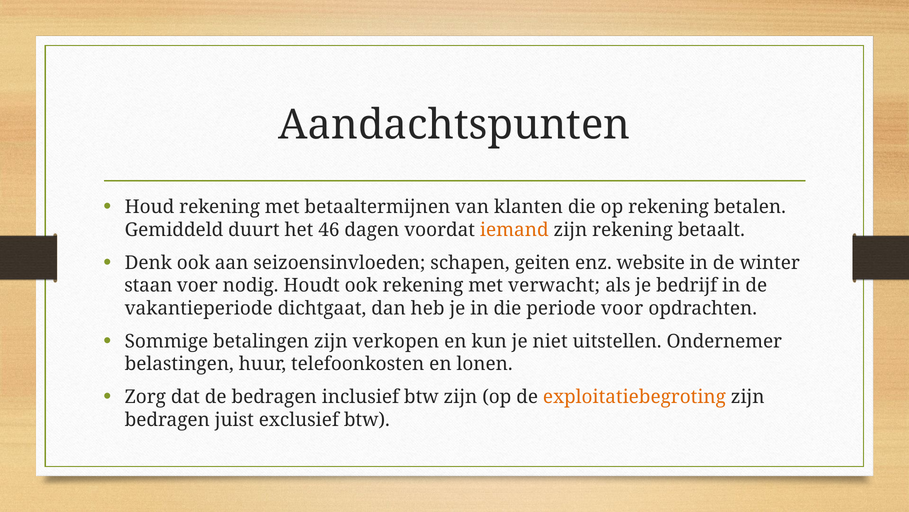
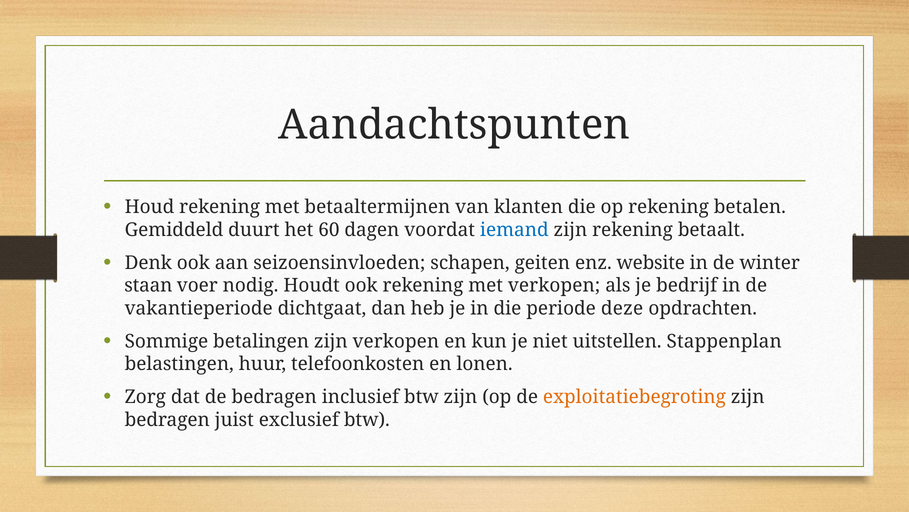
46: 46 -> 60
iemand colour: orange -> blue
met verwacht: verwacht -> verkopen
voor: voor -> deze
Ondernemer: Ondernemer -> Stappenplan
